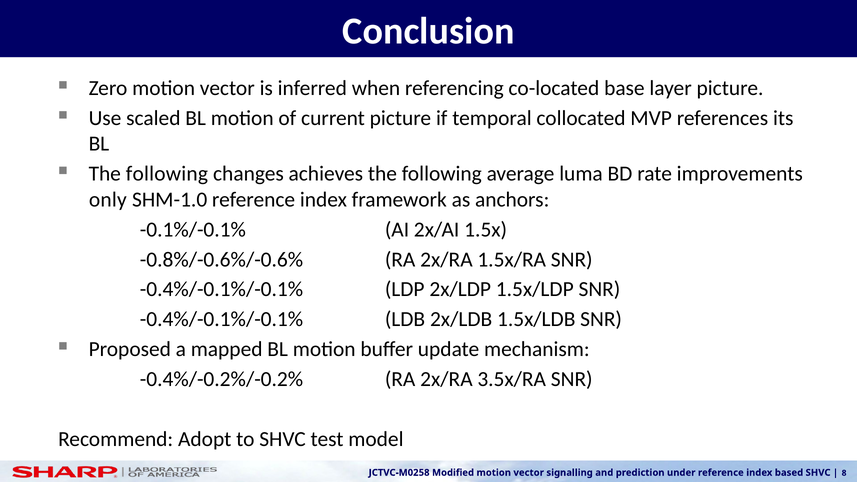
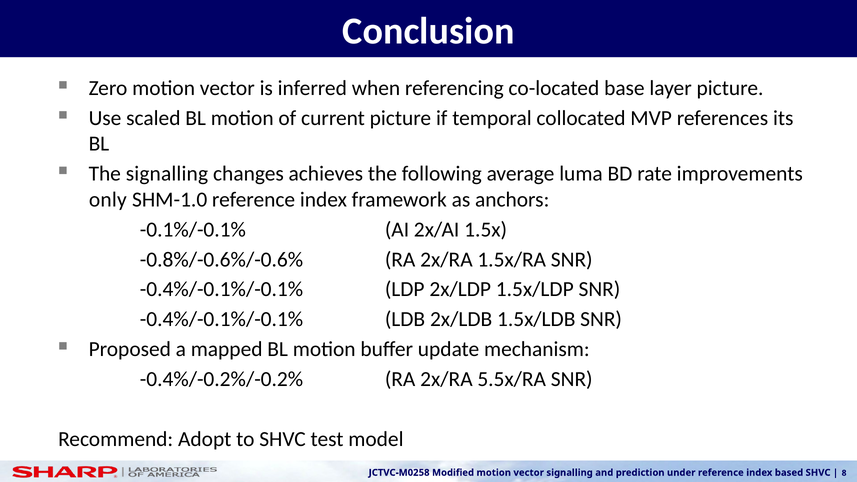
following at (167, 174): following -> signalling
3.5x/RA: 3.5x/RA -> 5.5x/RA
